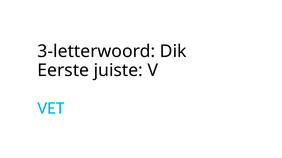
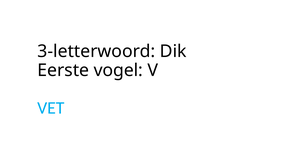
juiste: juiste -> vogel
